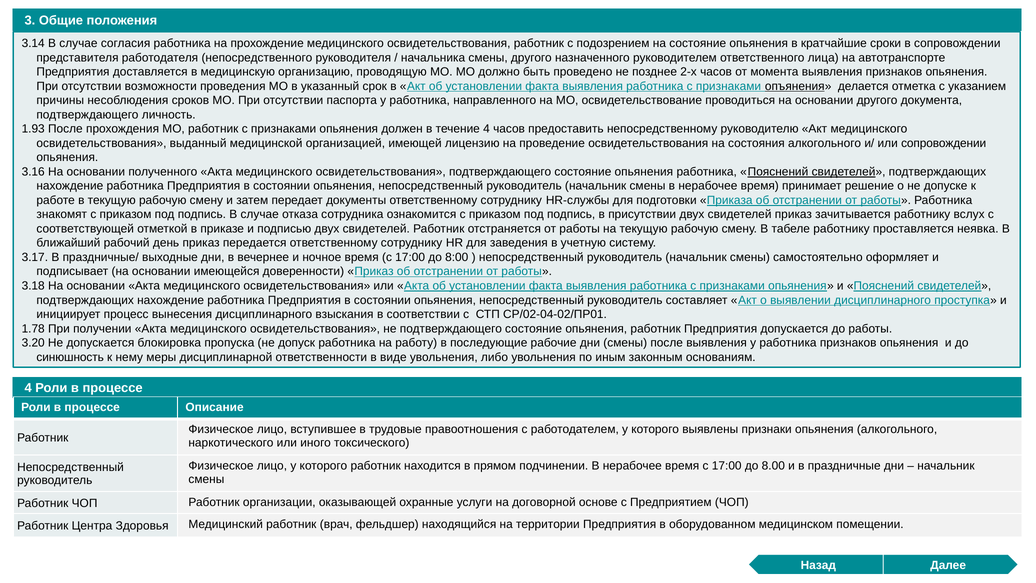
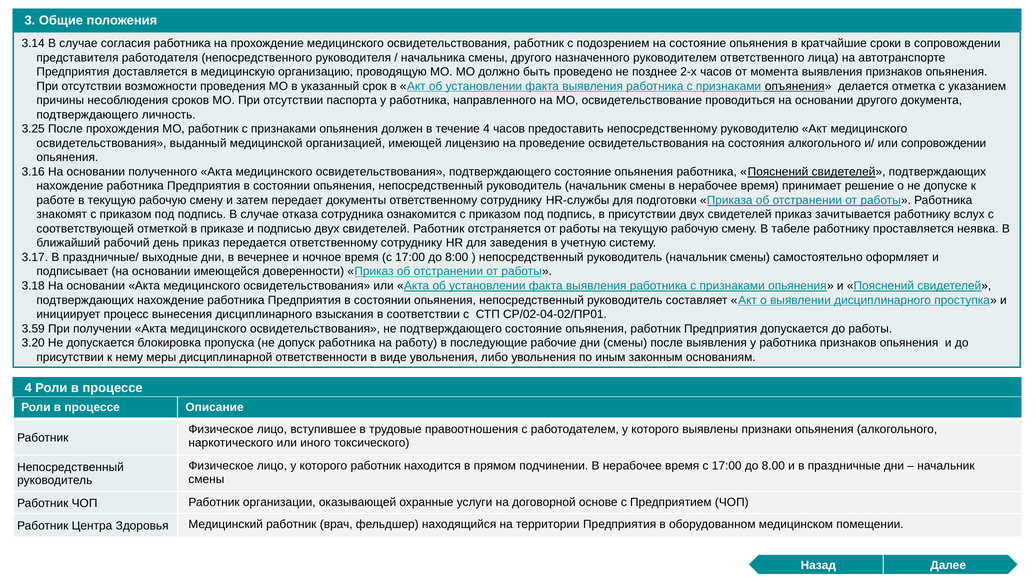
1.93: 1.93 -> 3.25
1.78: 1.78 -> 3.59
синюшность at (70, 357): синюшность -> присутствии
